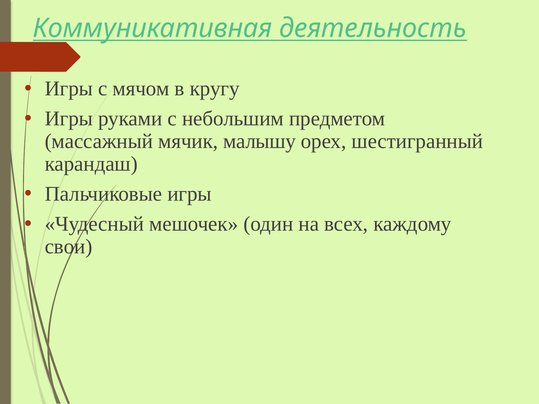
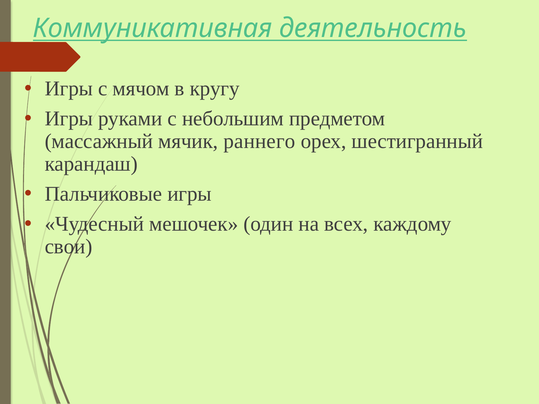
малышу: малышу -> раннего
